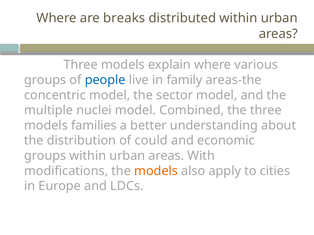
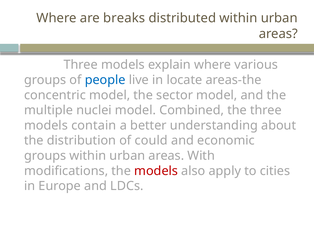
family: family -> locate
families: families -> contain
models at (156, 171) colour: orange -> red
